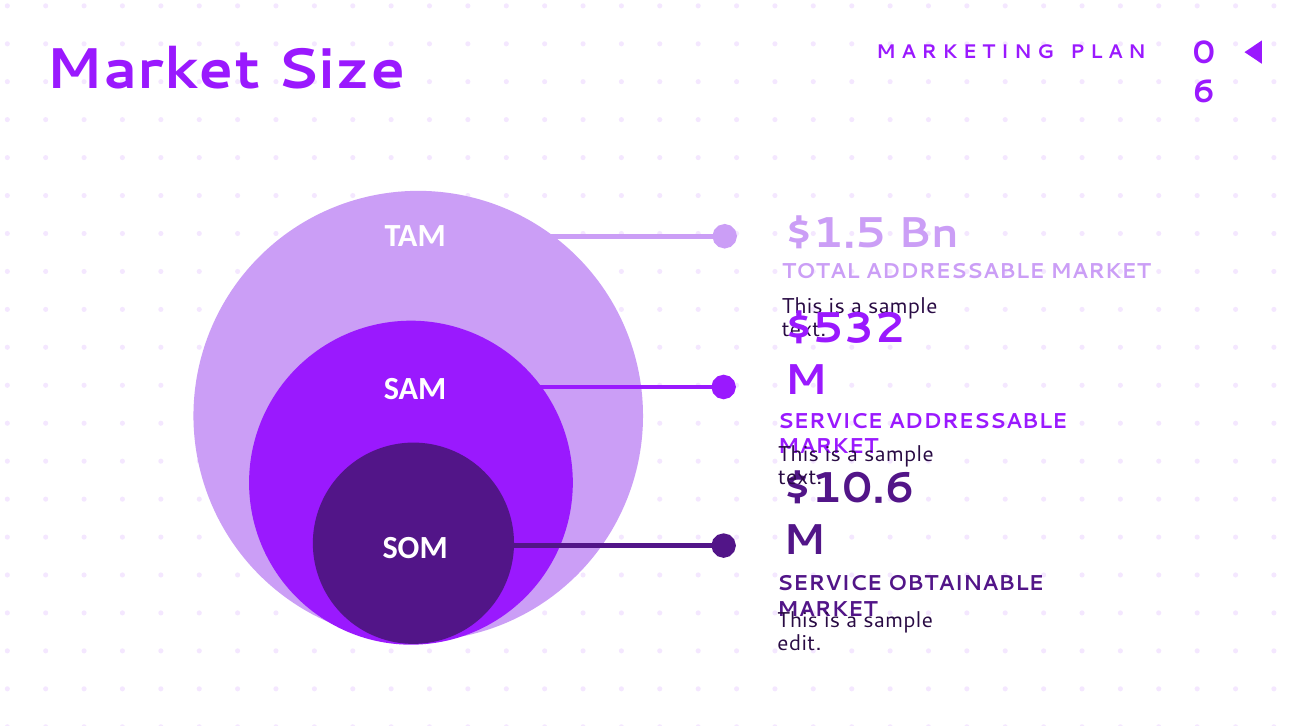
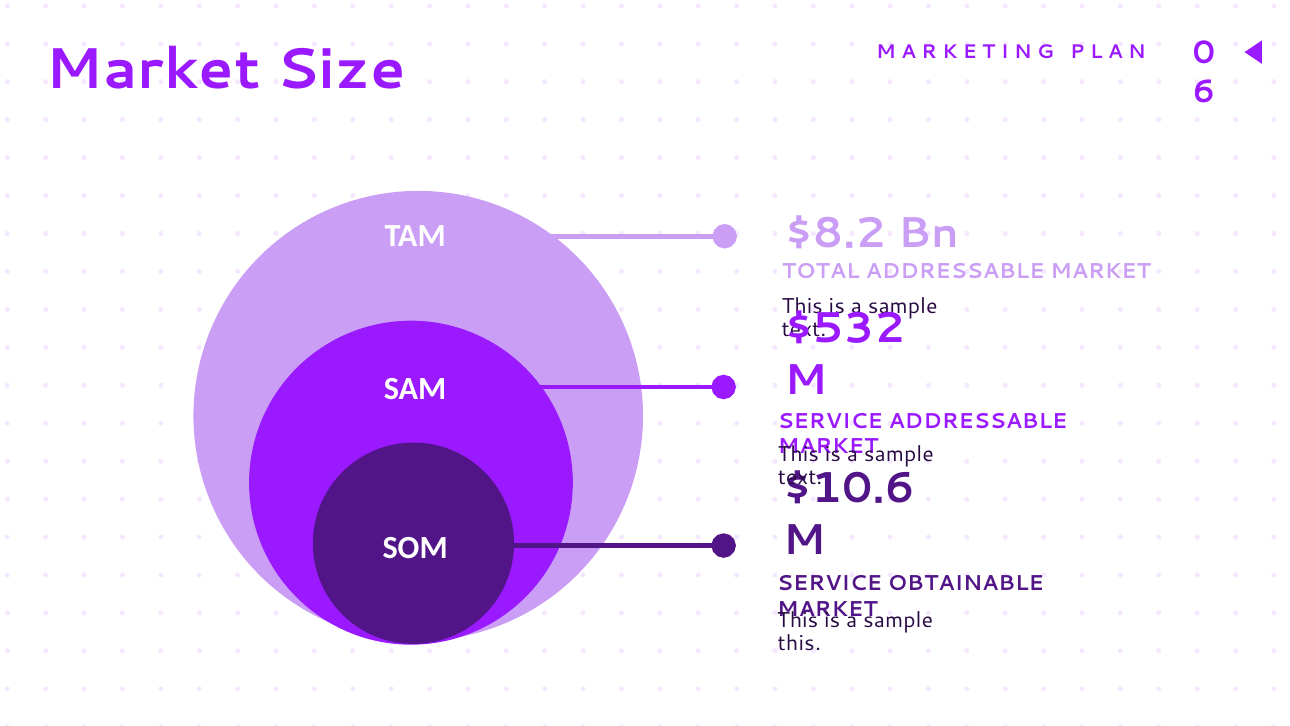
$1.5: $1.5 -> $8.2
edit at (799, 643): edit -> this
